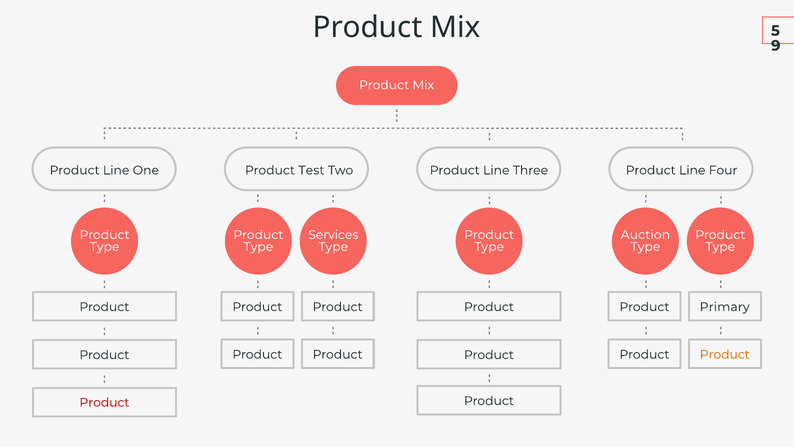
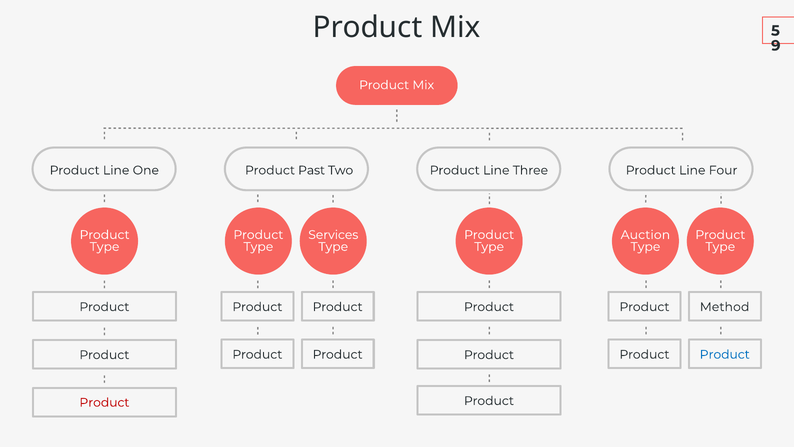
Test: Test -> Past
Primary: Primary -> Method
Product at (725, 354) colour: orange -> blue
